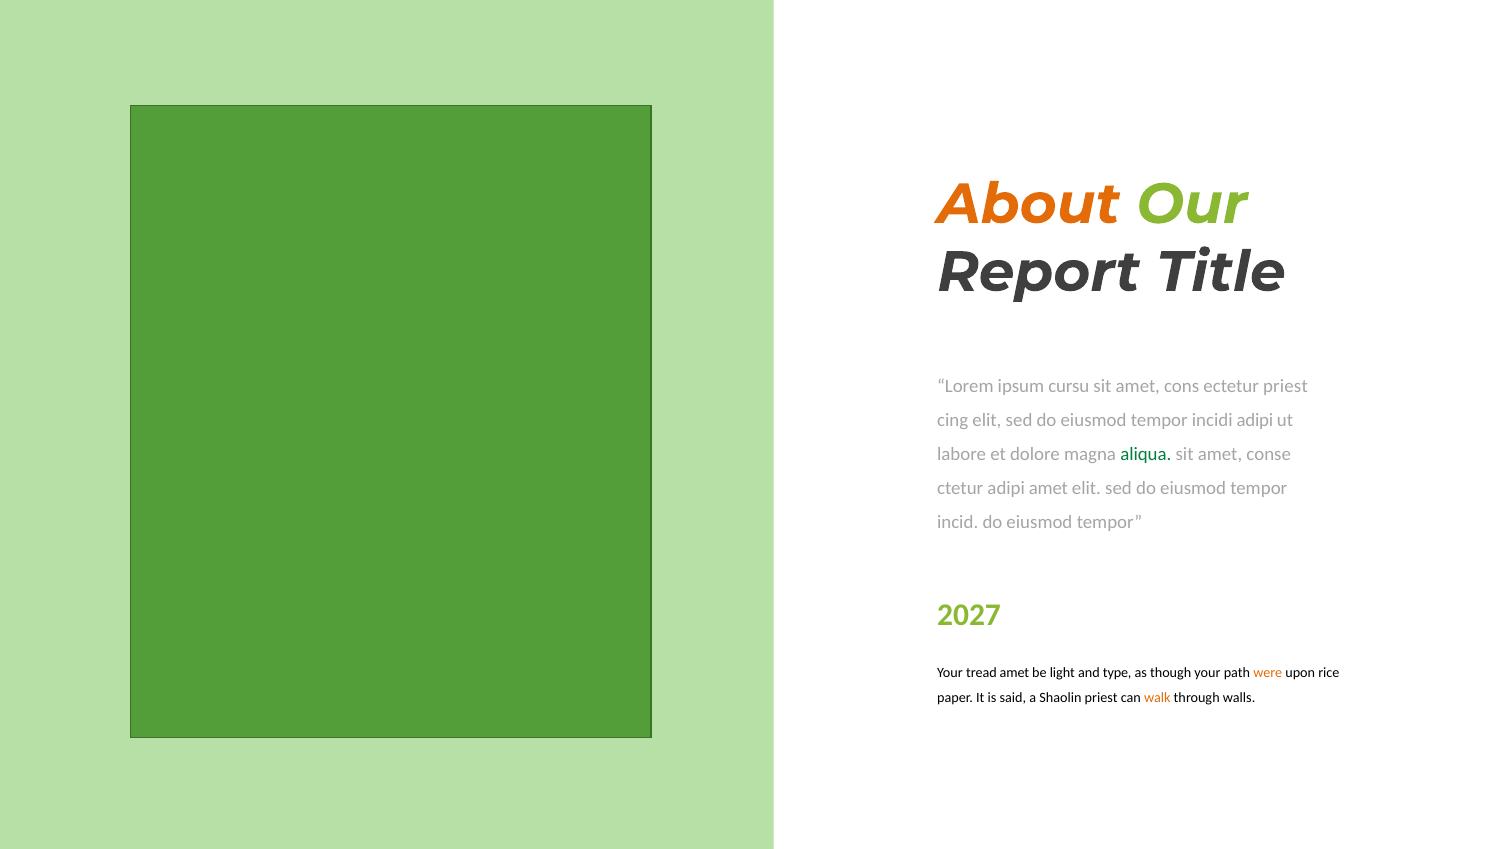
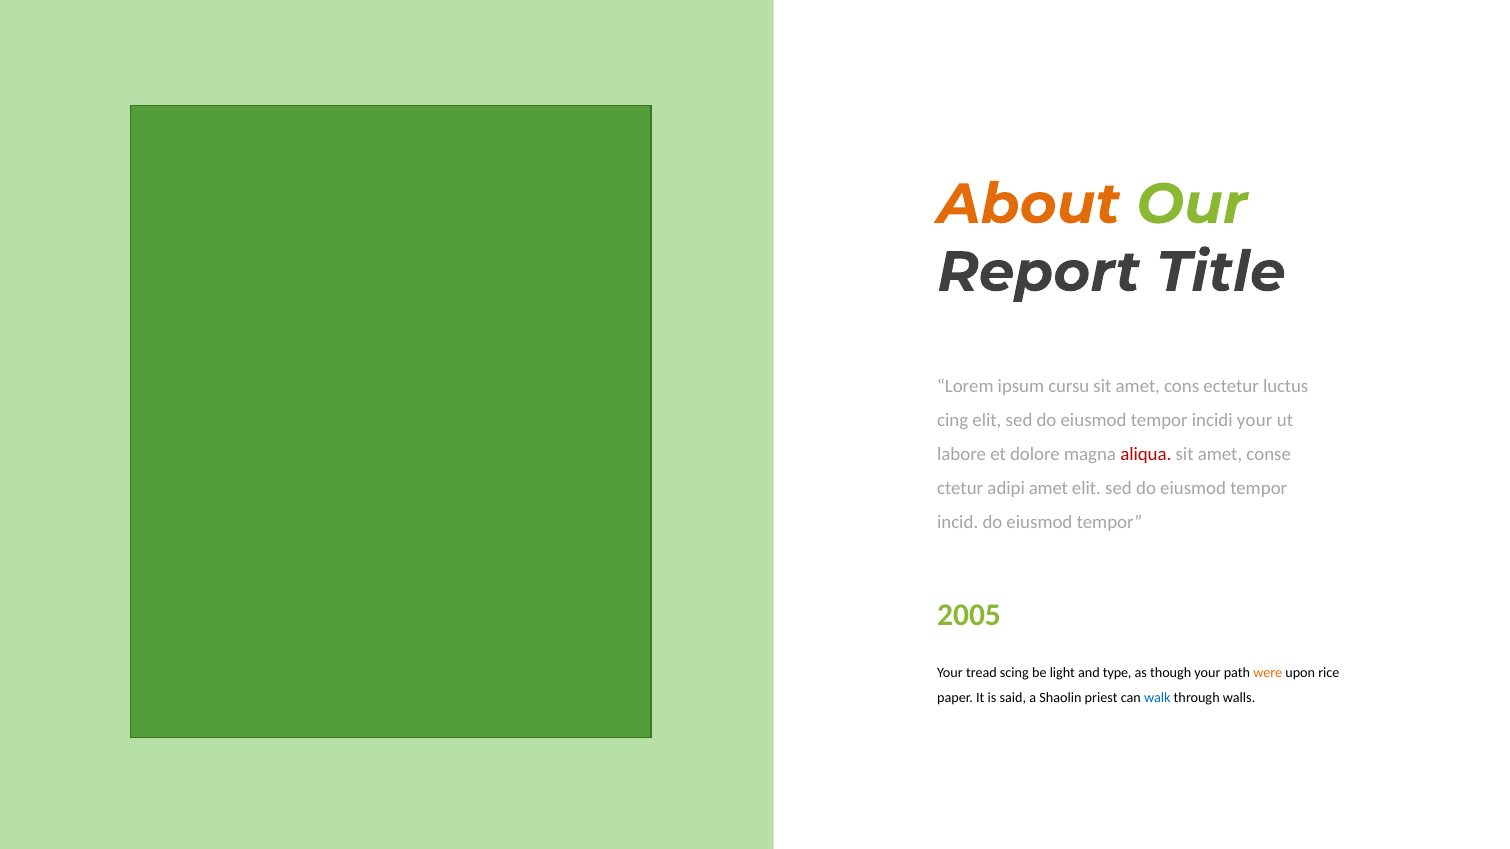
ectetur priest: priest -> luctus
incidi adipi: adipi -> your
aliqua colour: green -> red
2027: 2027 -> 2005
tread amet: amet -> scing
walk colour: orange -> blue
